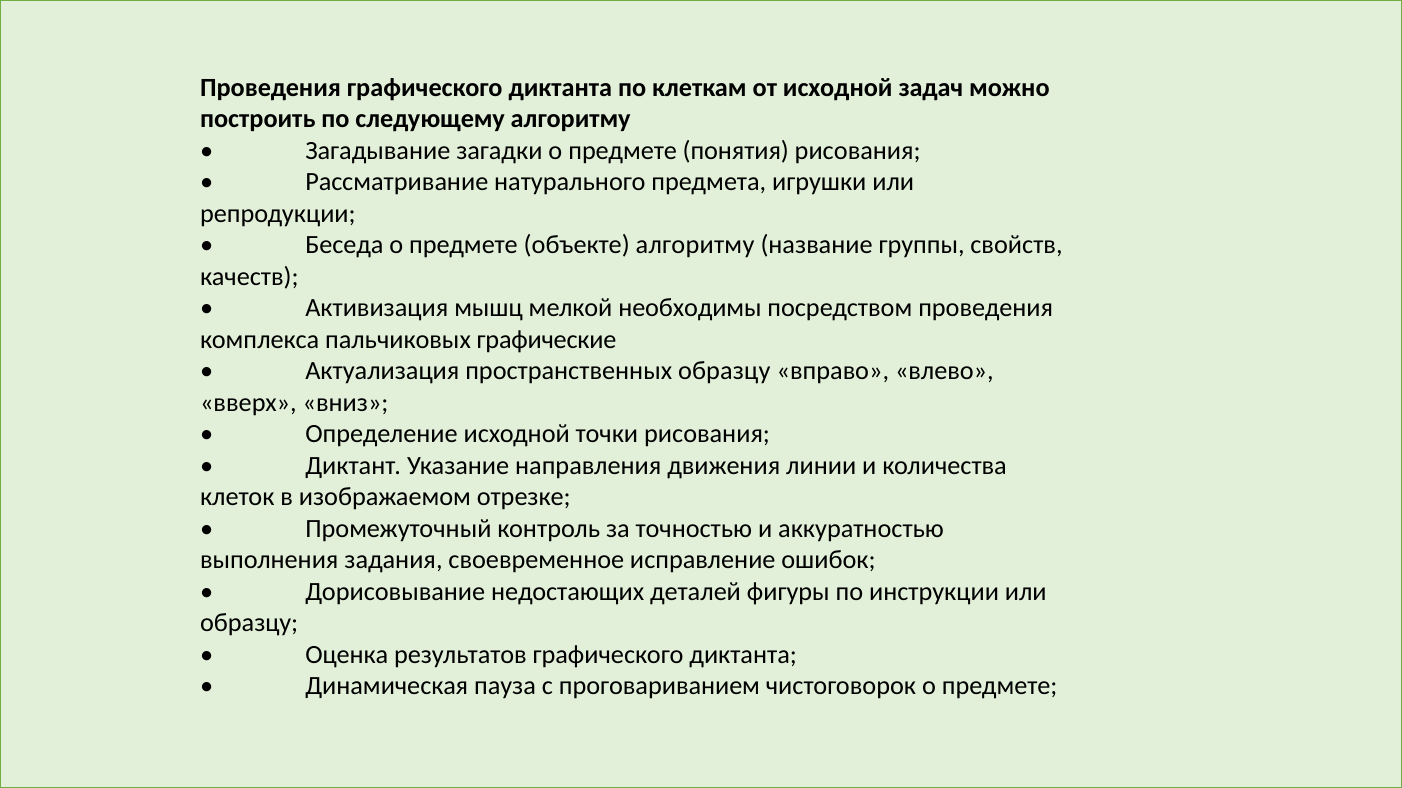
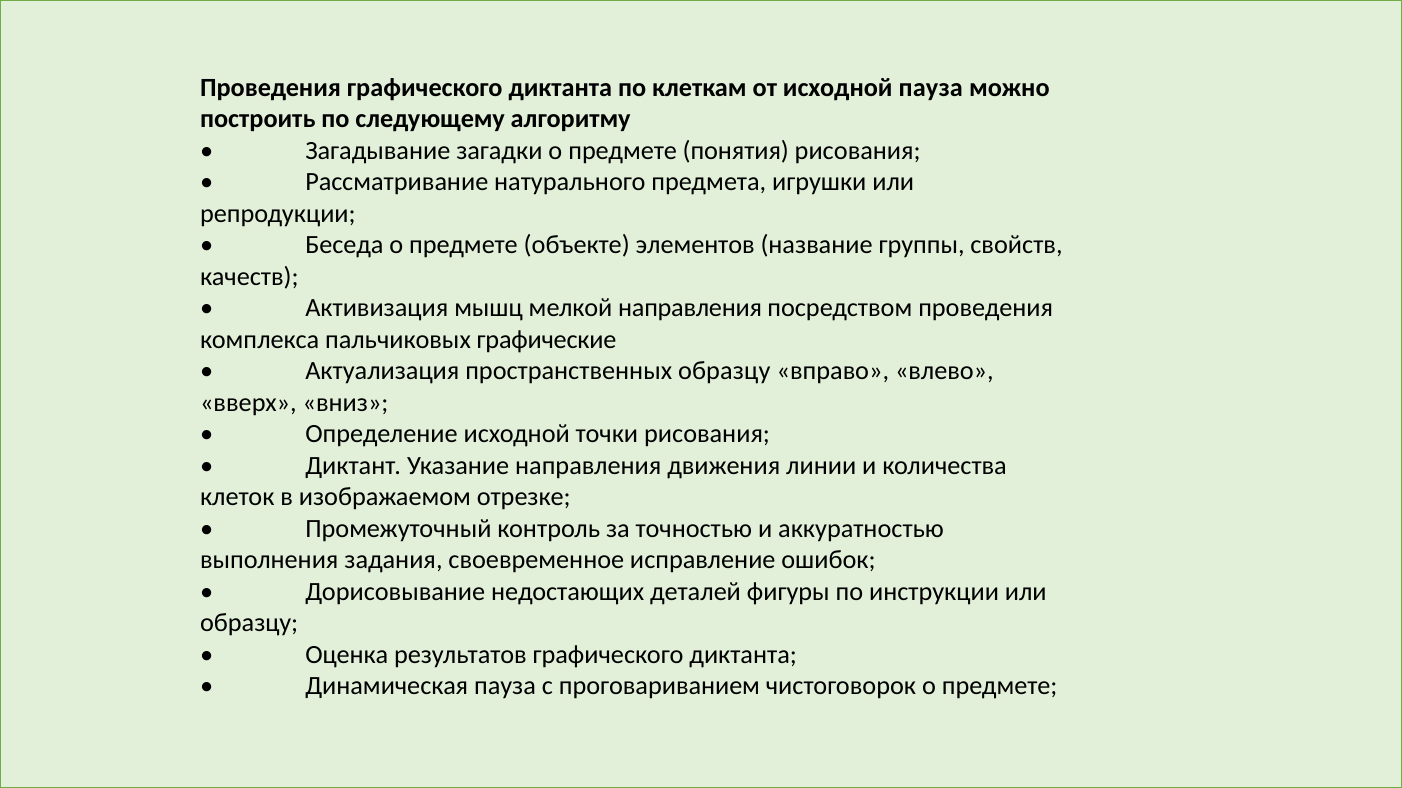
исходной задач: задач -> пауза
объекте алгоритму: алгоритму -> элементов
мелкой необходимы: необходимы -> направления
